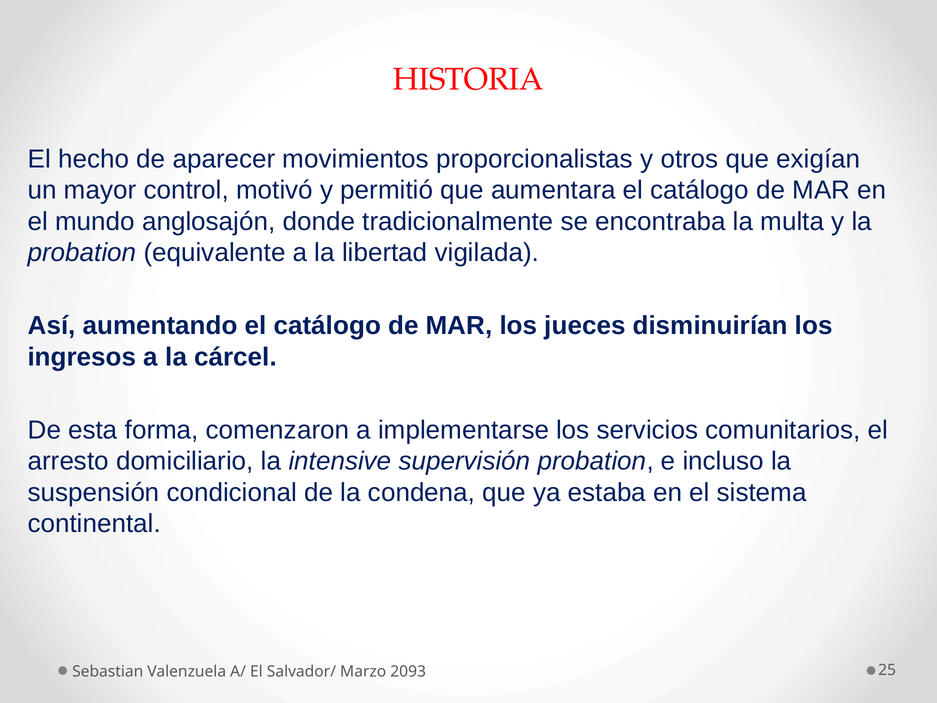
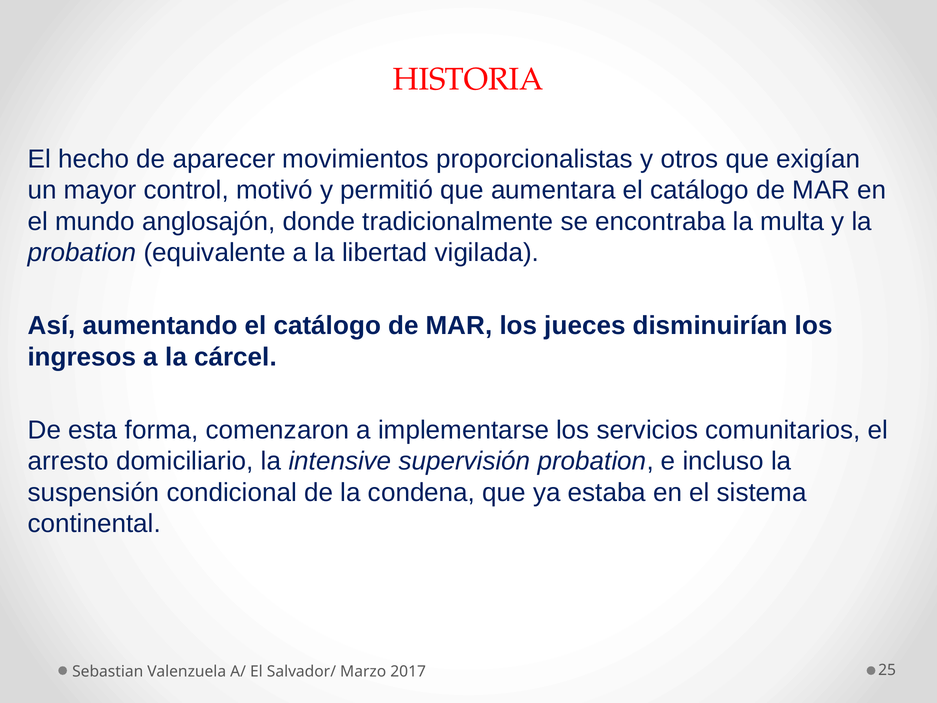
2093: 2093 -> 2017
